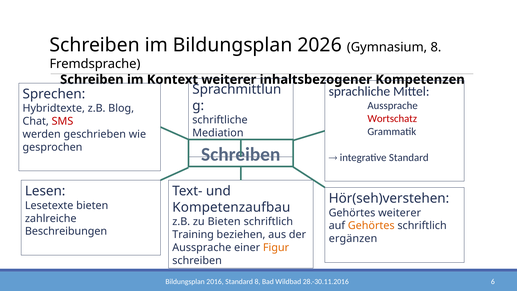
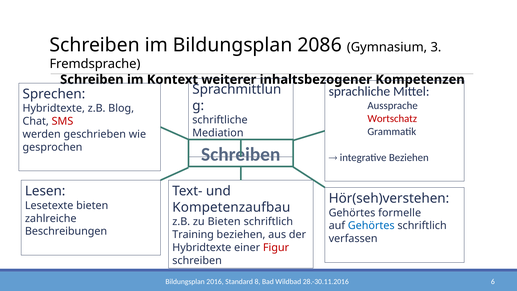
2026: 2026 -> 2086
Gymnasium 8: 8 -> 3
integrative Standard: Standard -> Beziehen
Gehörtes weiterer: weiterer -> formelle
Gehörtes at (371, 226) colour: orange -> blue
ergänzen: ergänzen -> verfassen
Aussprache at (202, 247): Aussprache -> Hybridtexte
Figur colour: orange -> red
